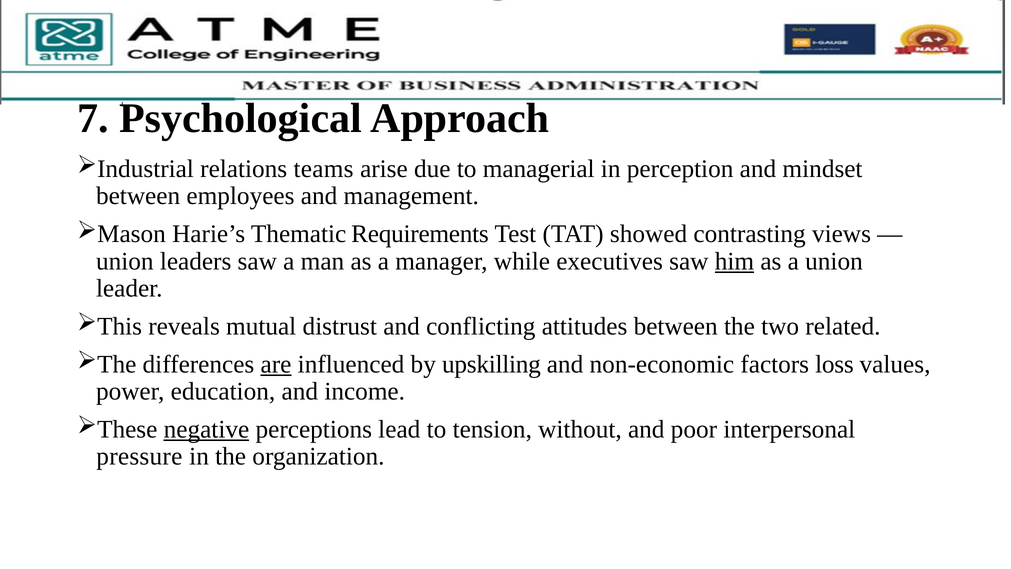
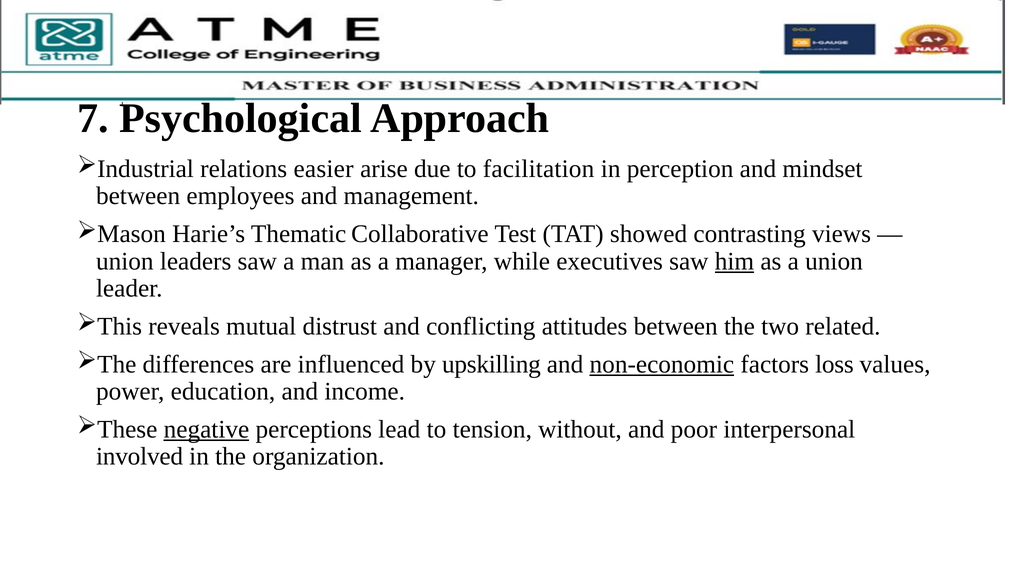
teams: teams -> easier
managerial: managerial -> facilitation
Requirements: Requirements -> Collaborative
are underline: present -> none
non-economic underline: none -> present
pressure: pressure -> involved
